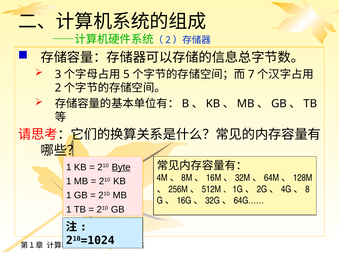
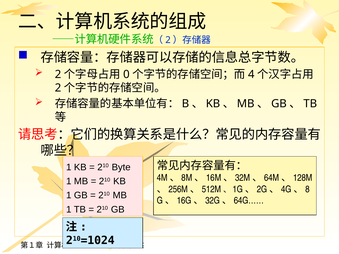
3 at (58, 74): 3 -> 2
5: 5 -> 0
7: 7 -> 4
Byte underline: present -> none
